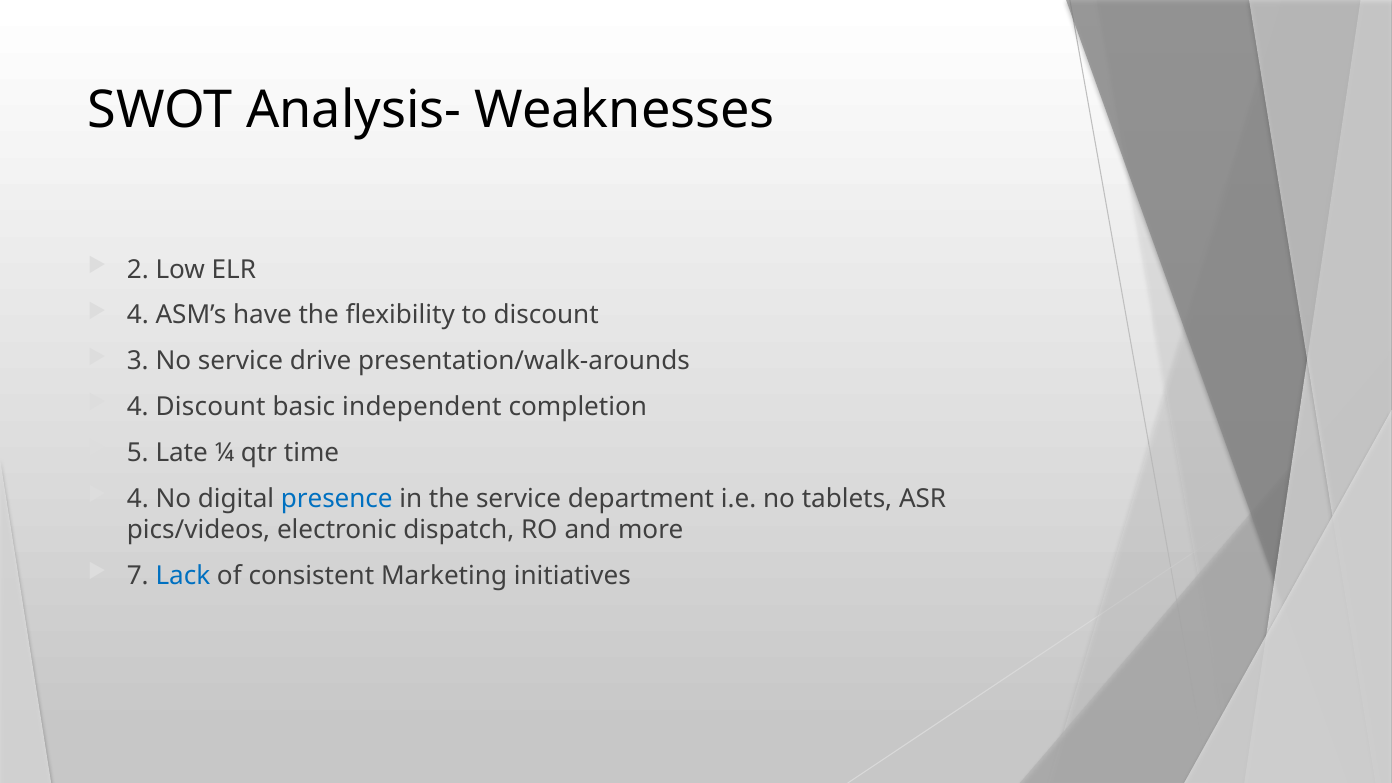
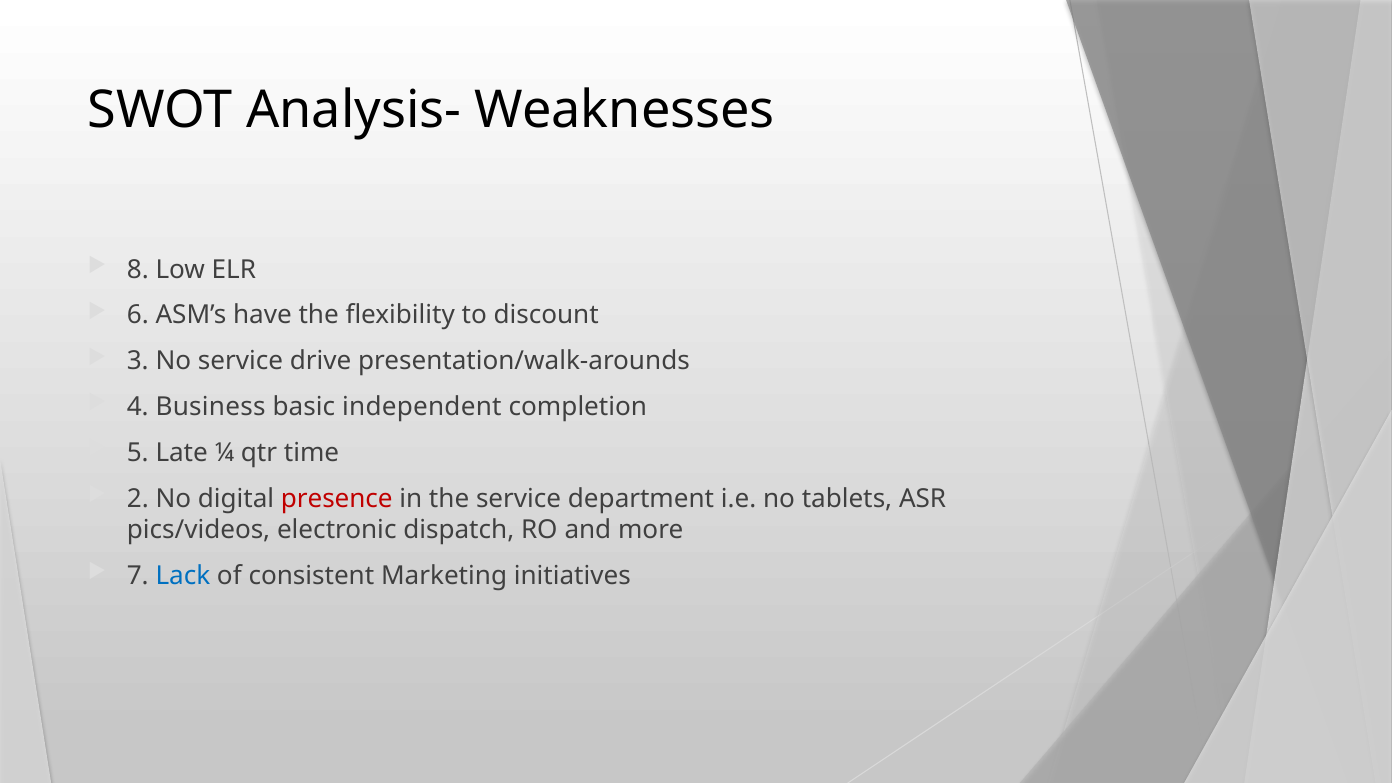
2: 2 -> 8
4 at (138, 315): 4 -> 6
4 Discount: Discount -> Business
4 at (138, 499): 4 -> 2
presence colour: blue -> red
